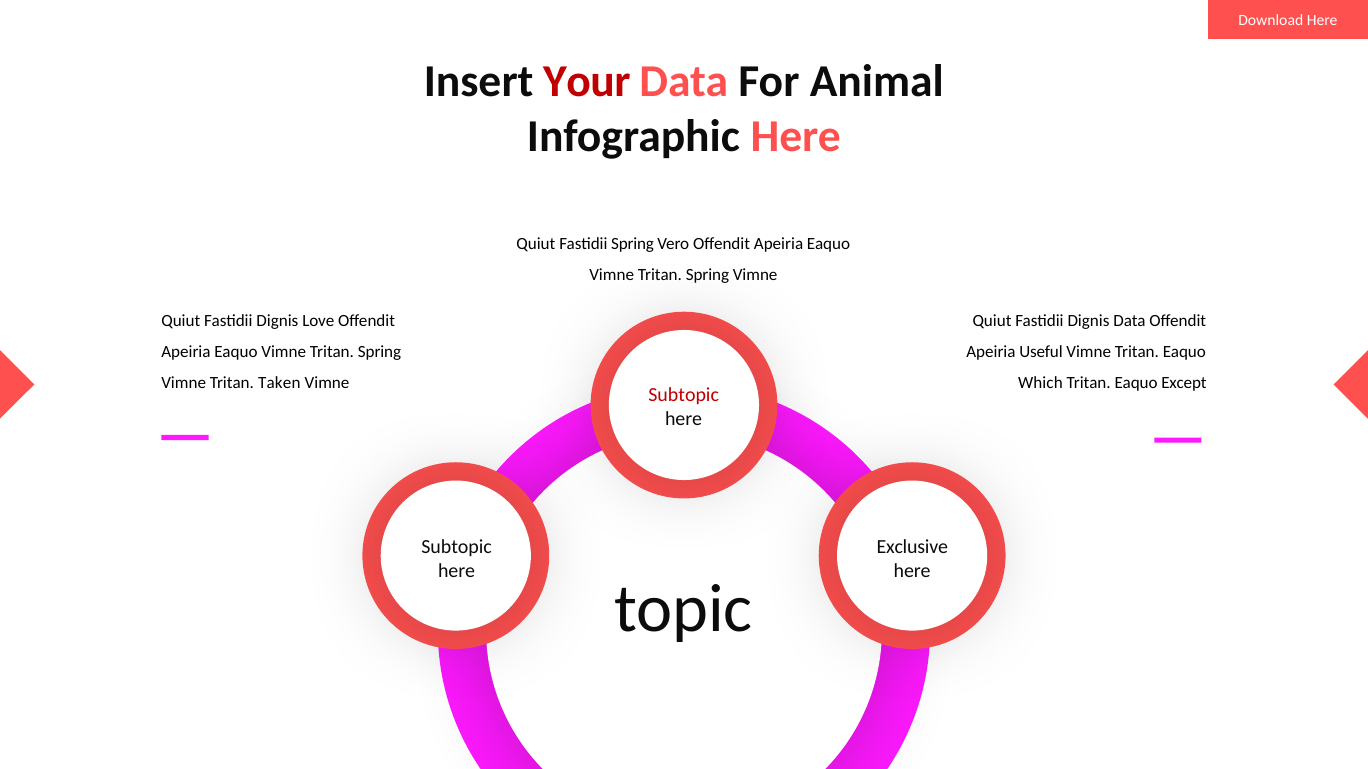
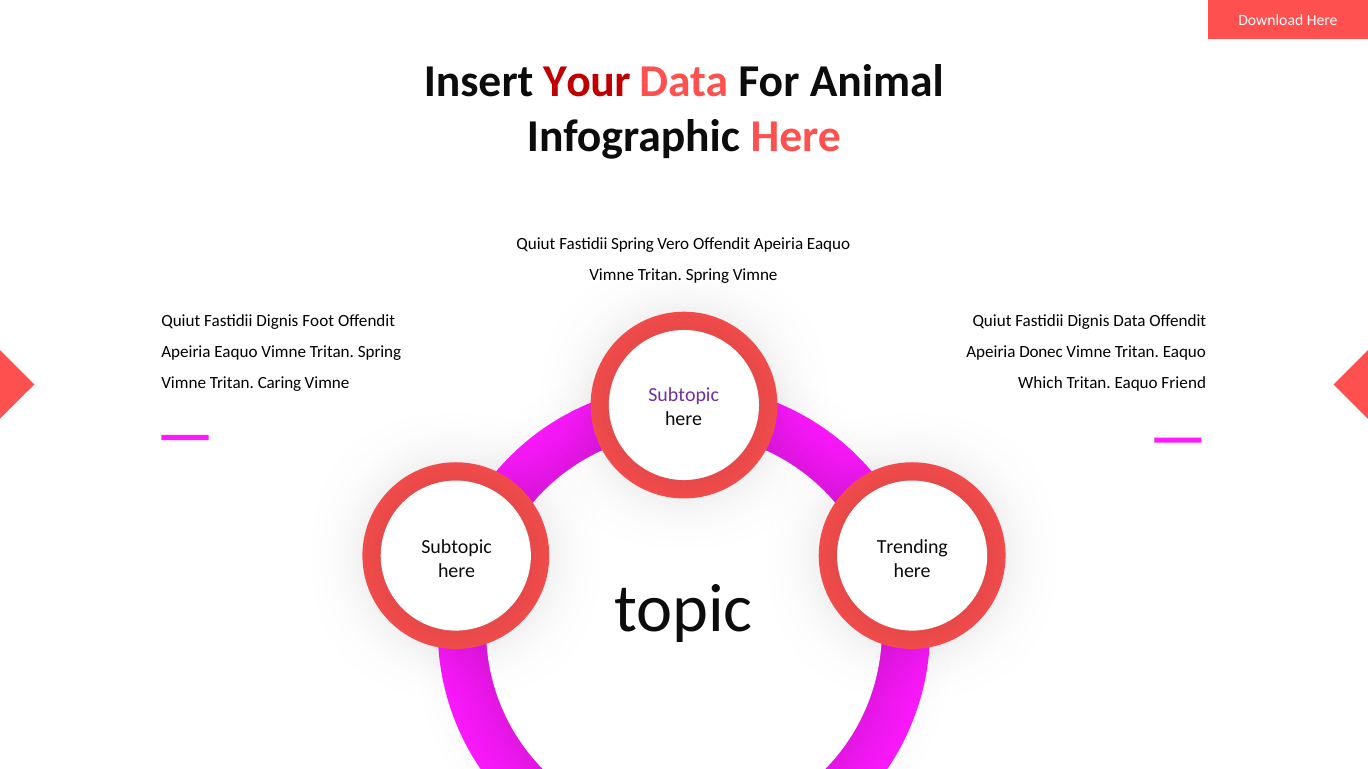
Love: Love -> Foot
Useful: Useful -> Donec
Taken: Taken -> Caring
Except: Except -> Friend
Subtopic at (684, 395) colour: red -> purple
Exclusive: Exclusive -> Trending
